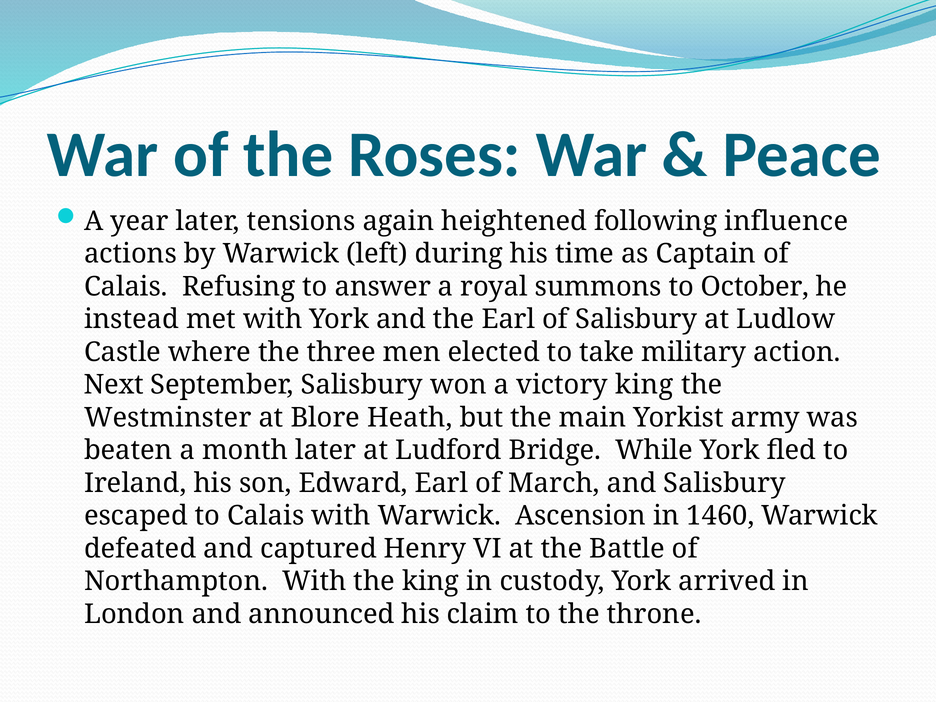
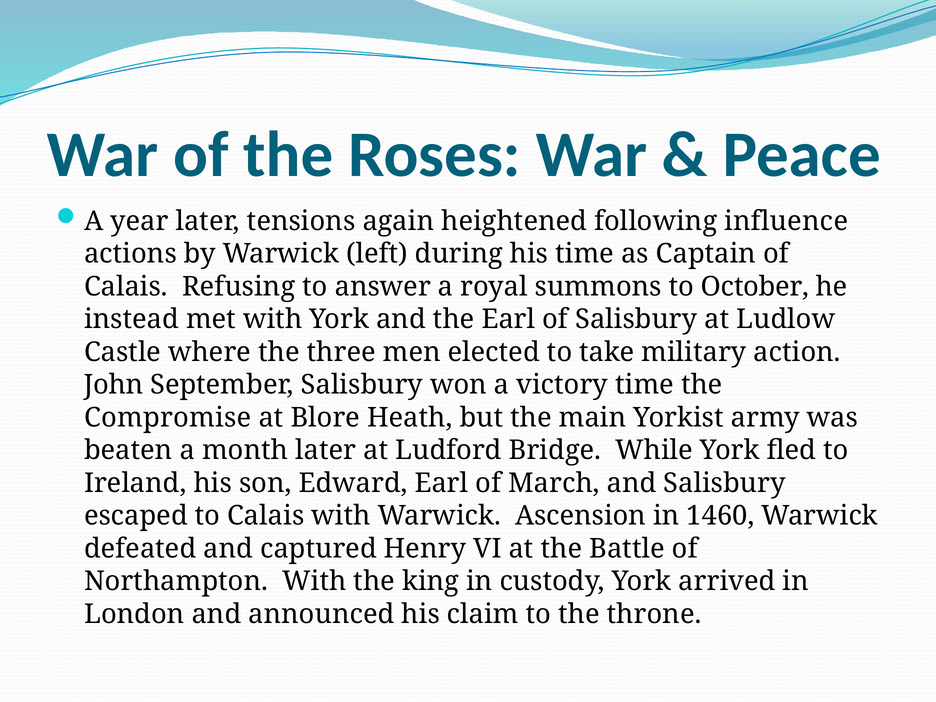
Next: Next -> John
victory king: king -> time
Westminster: Westminster -> Compromise
